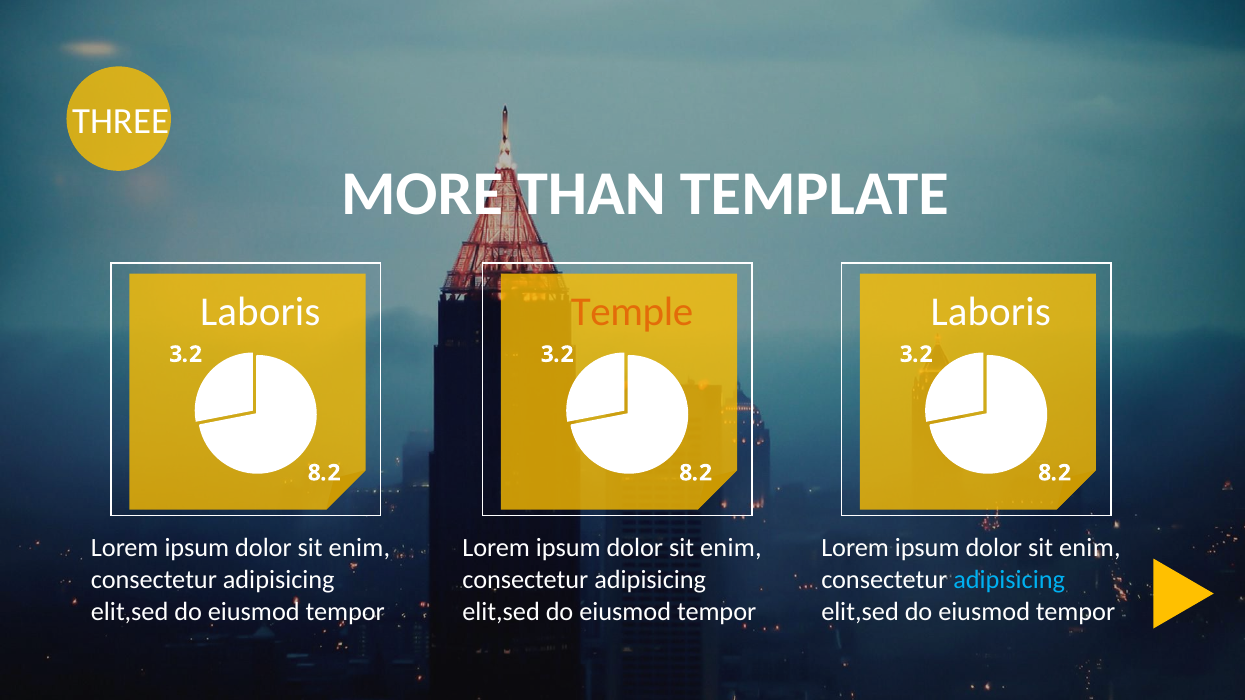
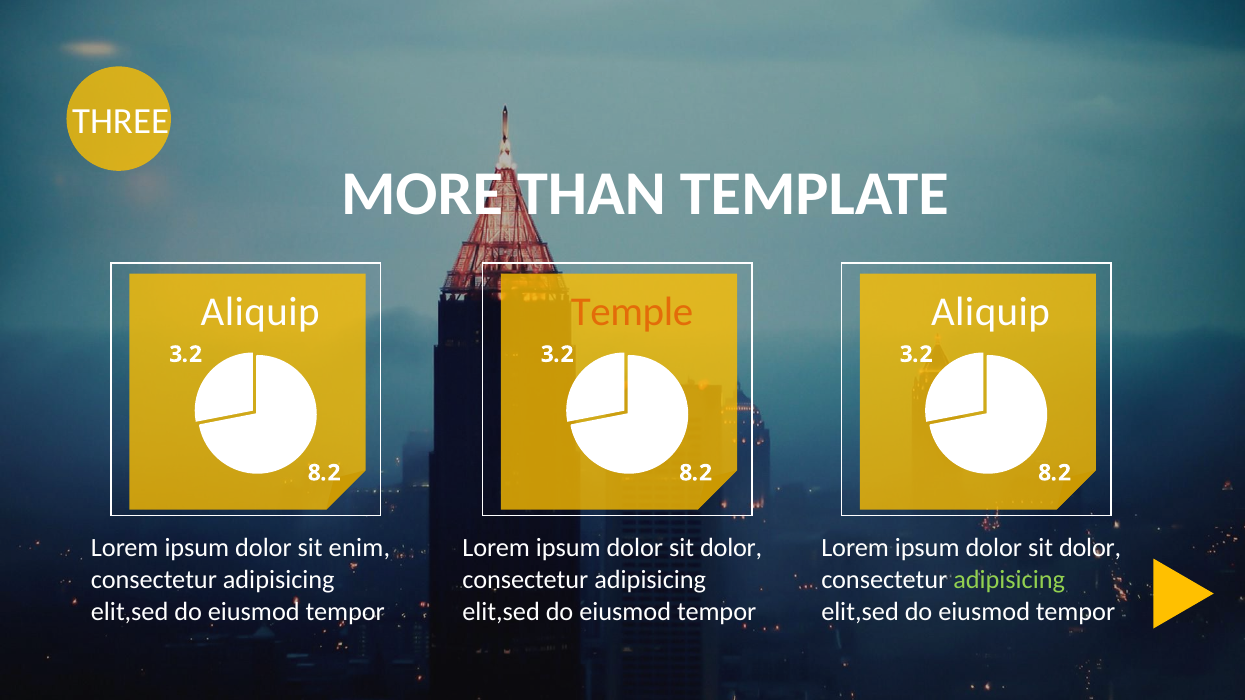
Laboris at (260, 312): Laboris -> Aliquip
Laboris at (991, 312): Laboris -> Aliquip
enim at (731, 549): enim -> dolor
enim at (1090, 549): enim -> dolor
adipisicing at (1009, 580) colour: light blue -> light green
